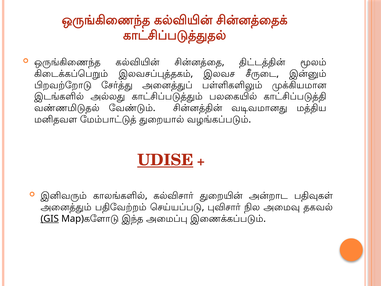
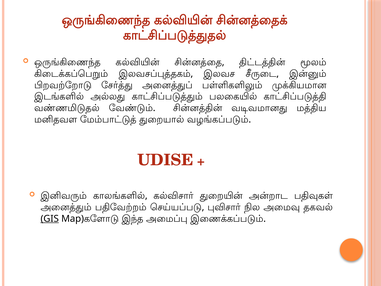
UDISE underline: present -> none
